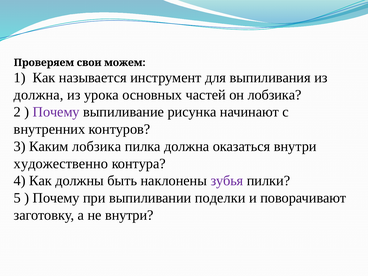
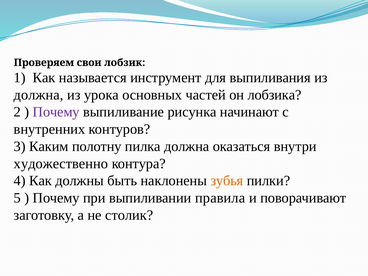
можем: можем -> лобзик
Каким лобзика: лобзика -> полотну
зубья colour: purple -> orange
поделки: поделки -> правила
не внутри: внутри -> столик
